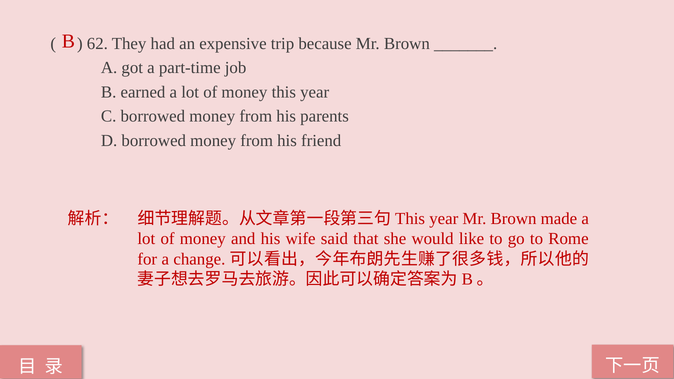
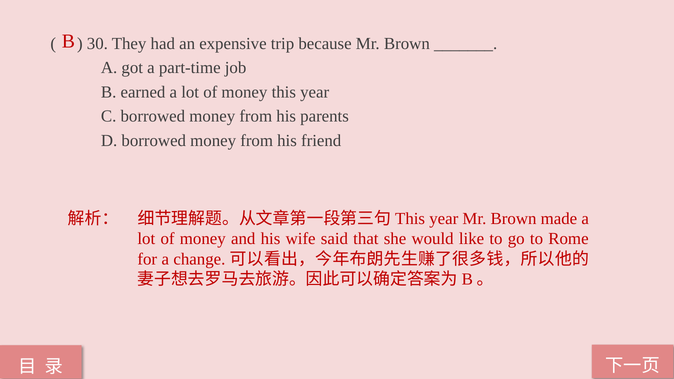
62: 62 -> 30
